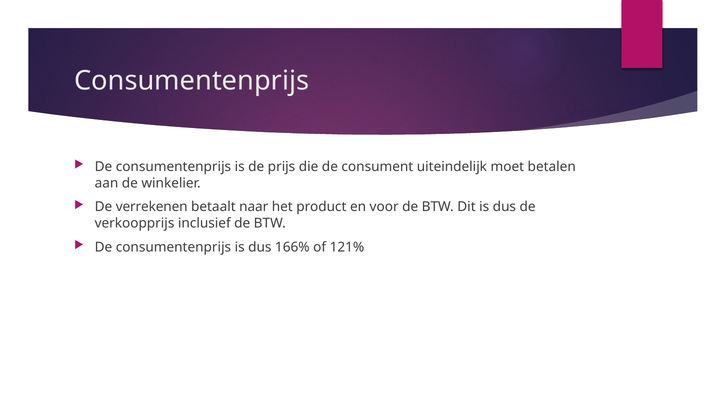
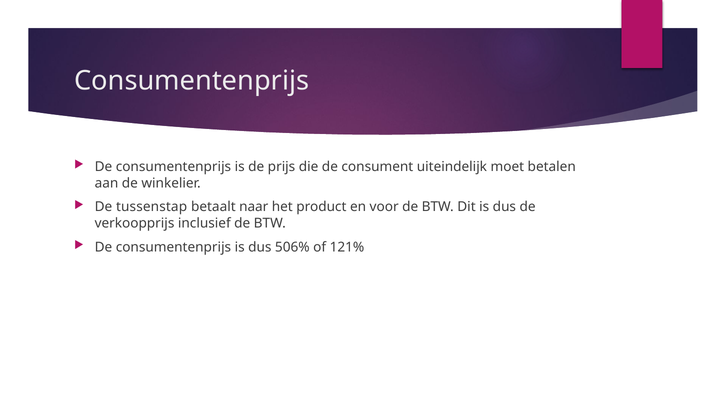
verrekenen: verrekenen -> tussenstap
166%: 166% -> 506%
